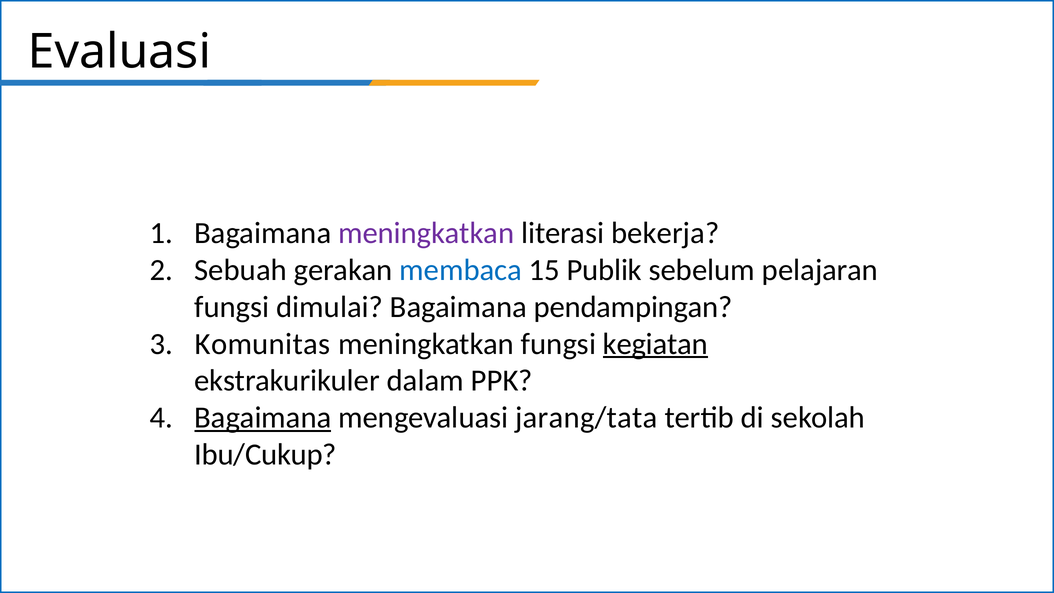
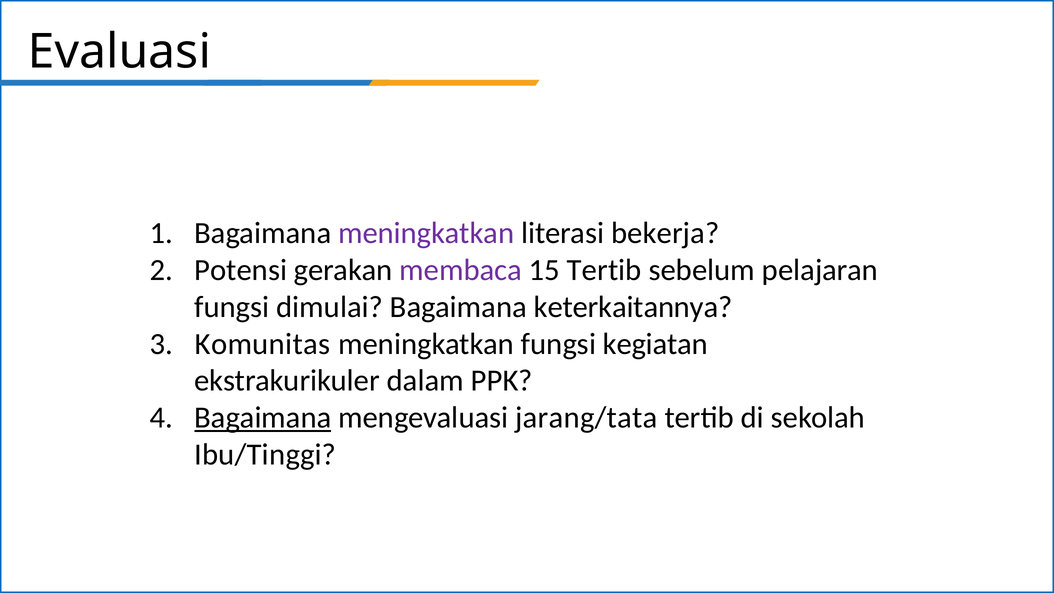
Sebuah: Sebuah -> Potensi
membaca colour: blue -> purple
15 Publik: Publik -> Tertib
pendampingan: pendampingan -> keterkaitannya
kegiatan underline: present -> none
Ibu/Cukup: Ibu/Cukup -> Ibu/Tinggi
